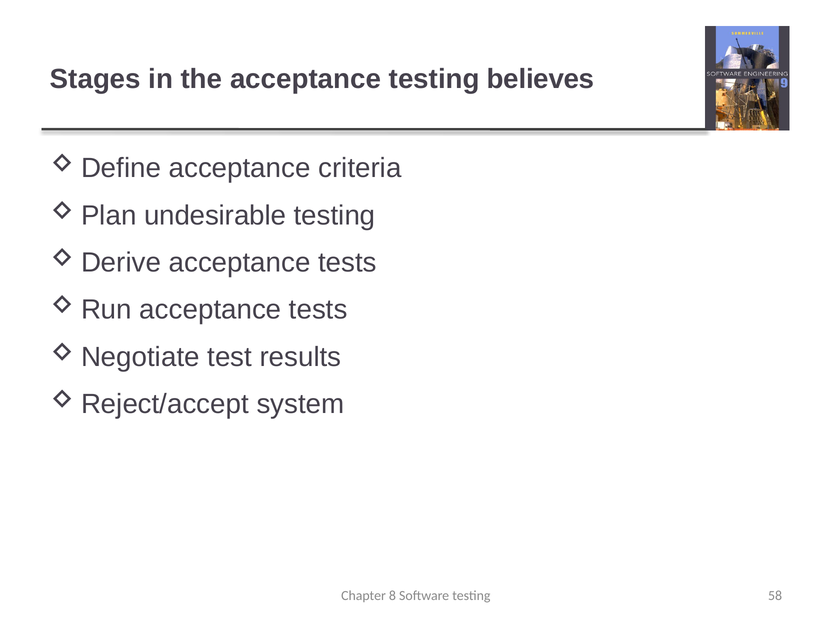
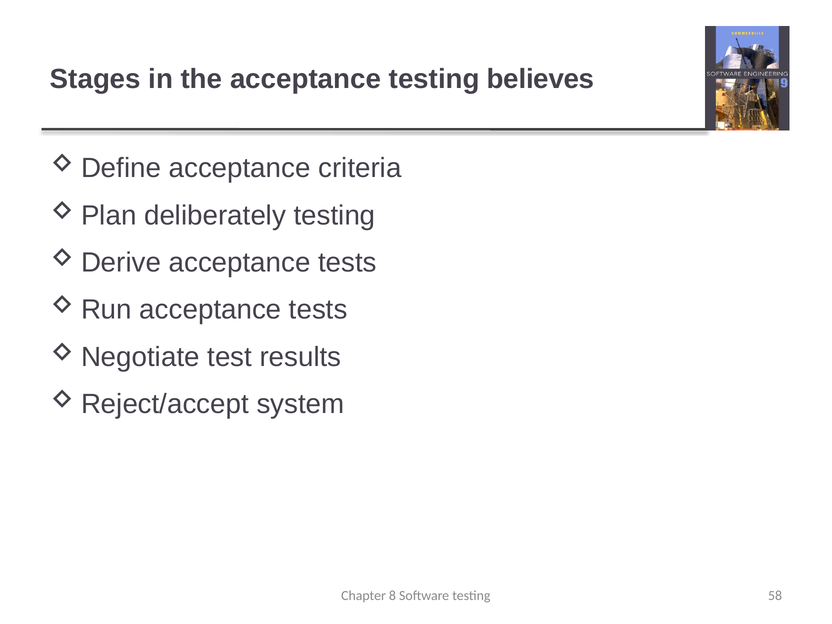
undesirable: undesirable -> deliberately
